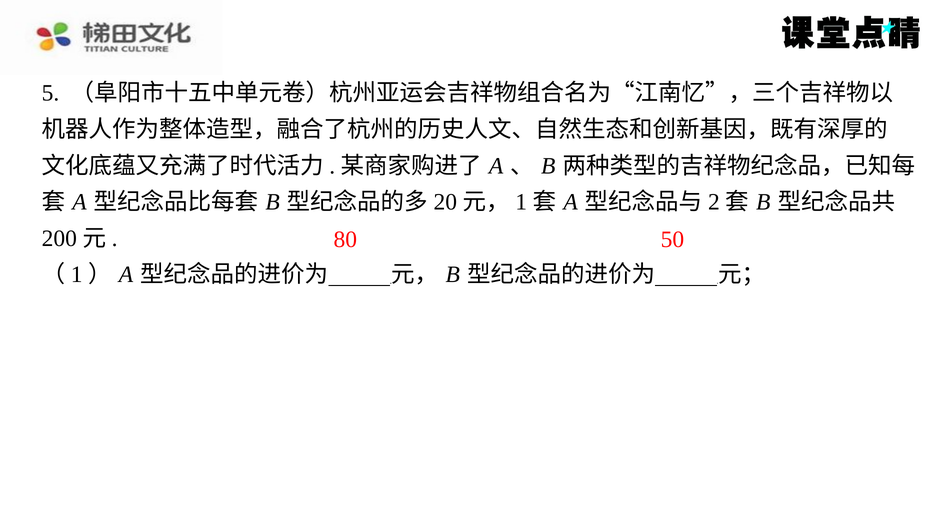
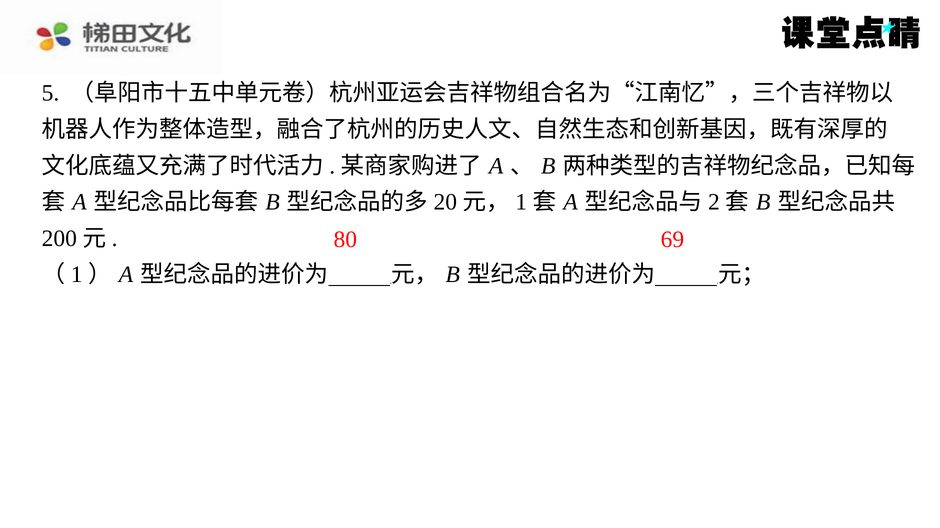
50: 50 -> 69
